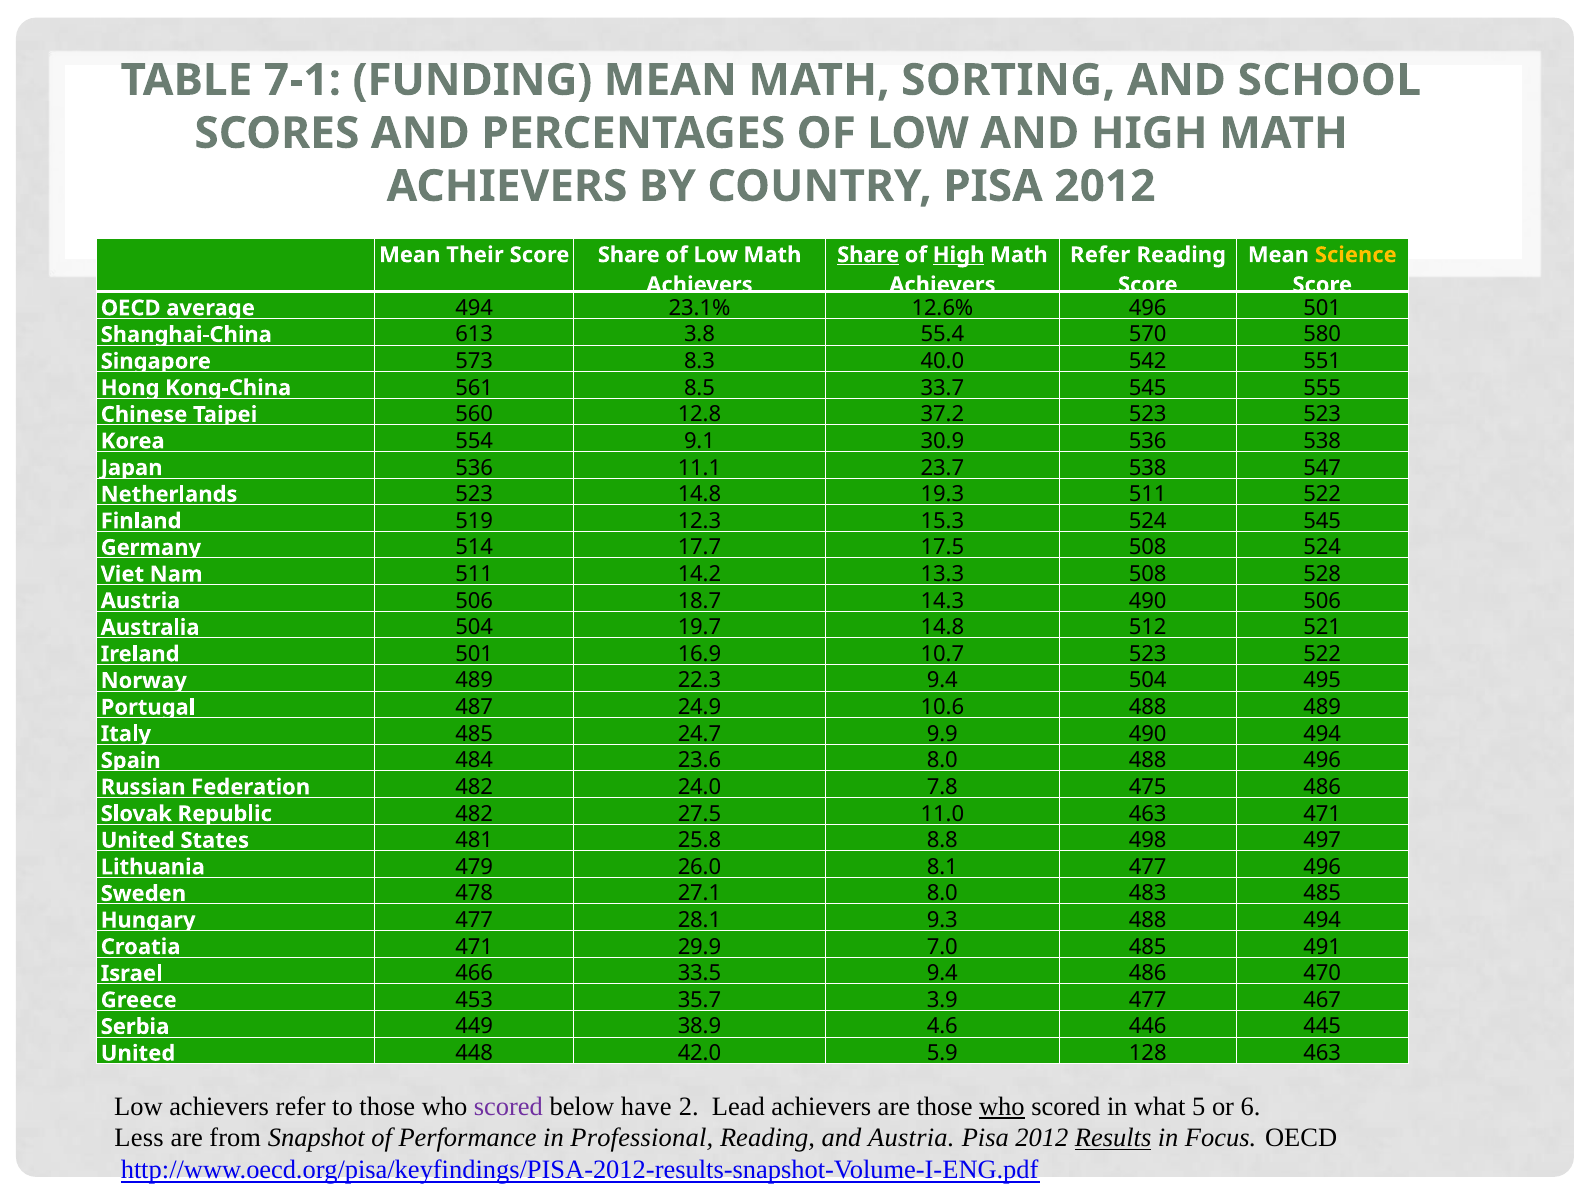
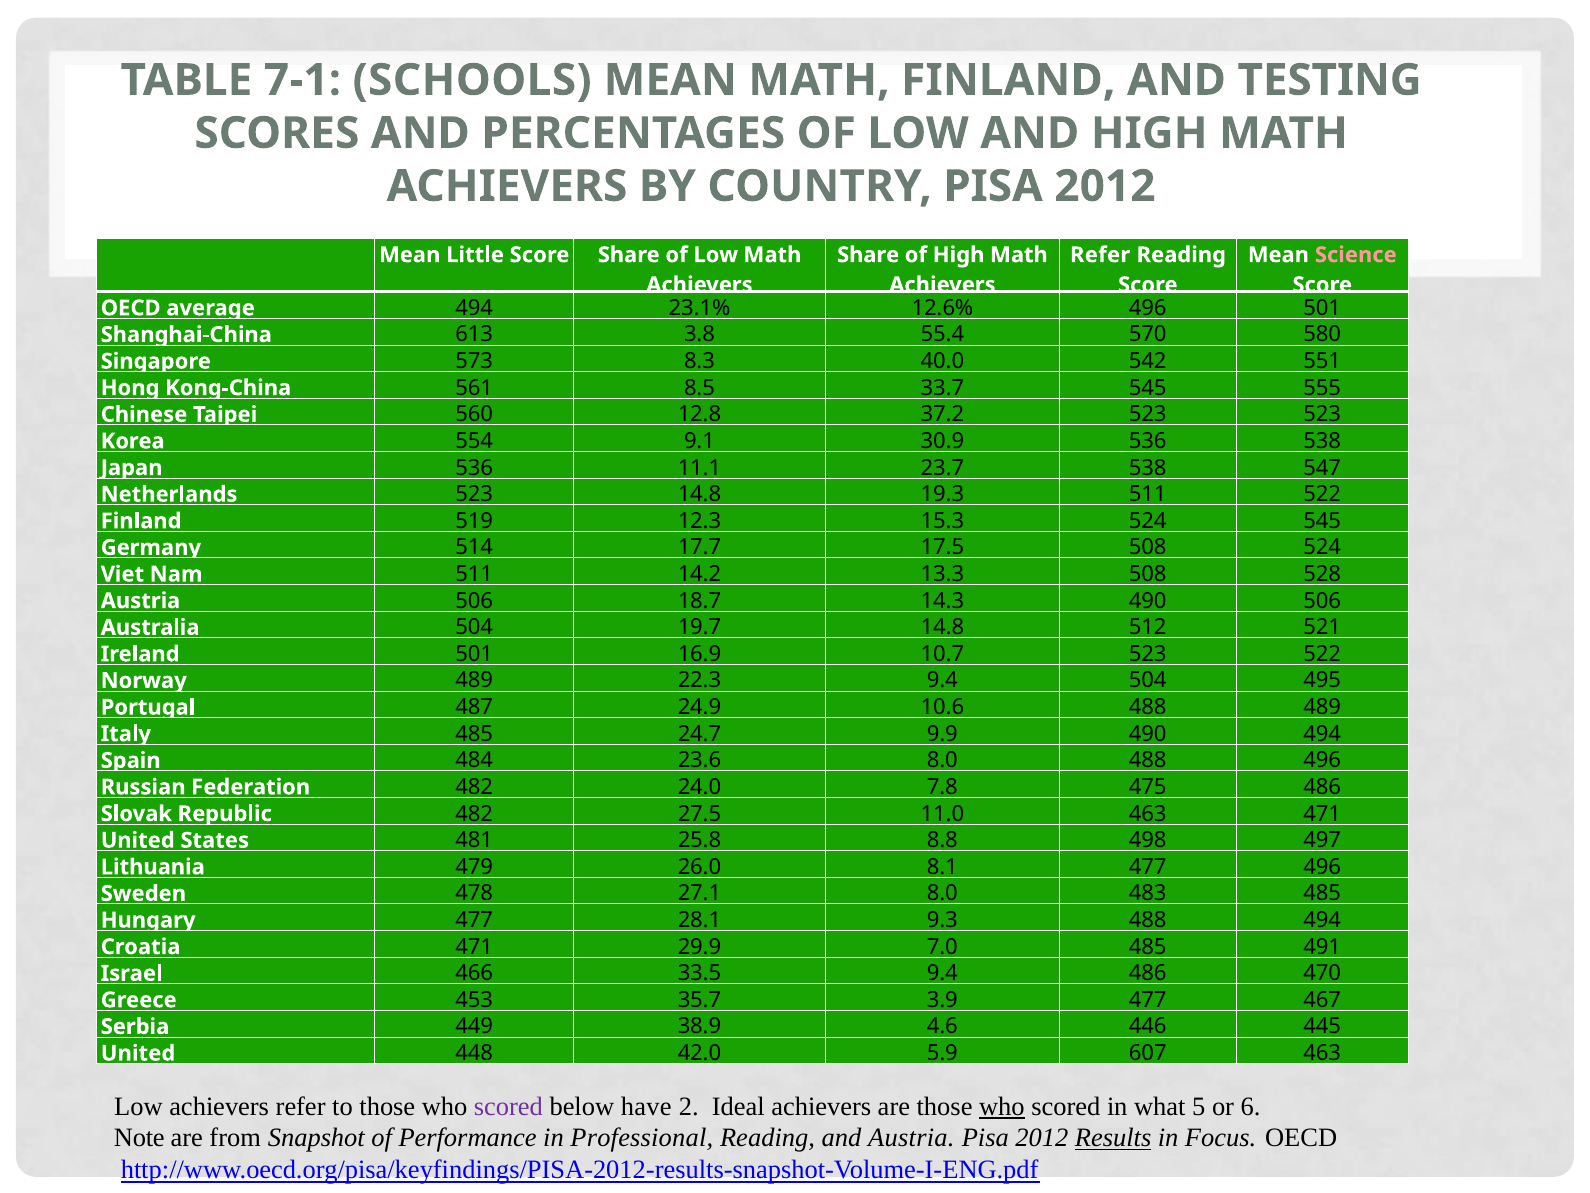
FUNDING: FUNDING -> SCHOOLS
MATH SORTING: SORTING -> FINLAND
SCHOOL: SCHOOL -> TESTING
Their: Their -> Little
Share at (868, 255) underline: present -> none
High at (959, 255) underline: present -> none
Science colour: yellow -> pink
128: 128 -> 607
Lead: Lead -> Ideal
Less: Less -> Note
